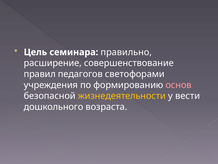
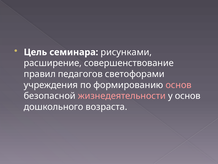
правильно: правильно -> рисунками
жизнедеятельности colour: yellow -> pink
у вести: вести -> основ
